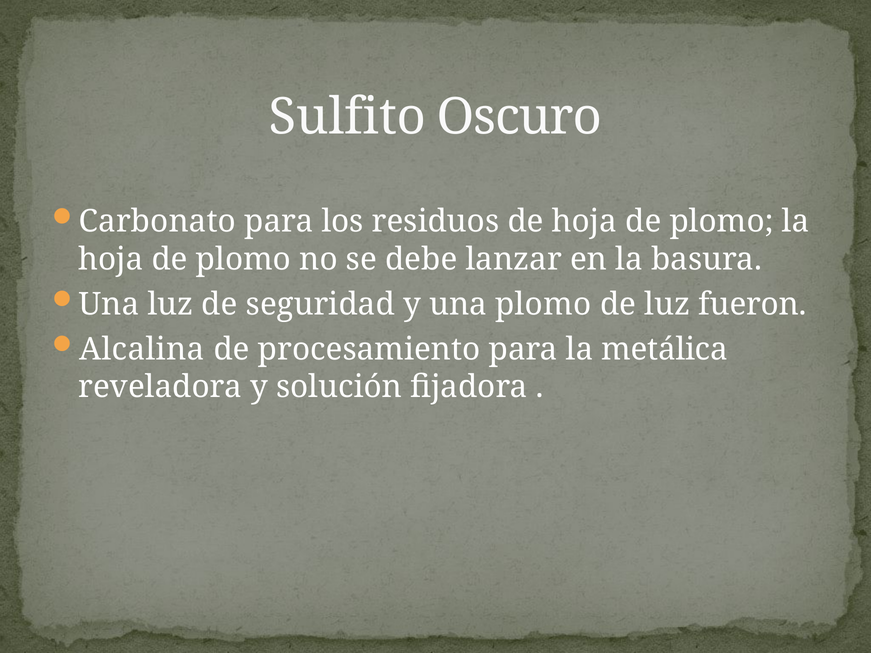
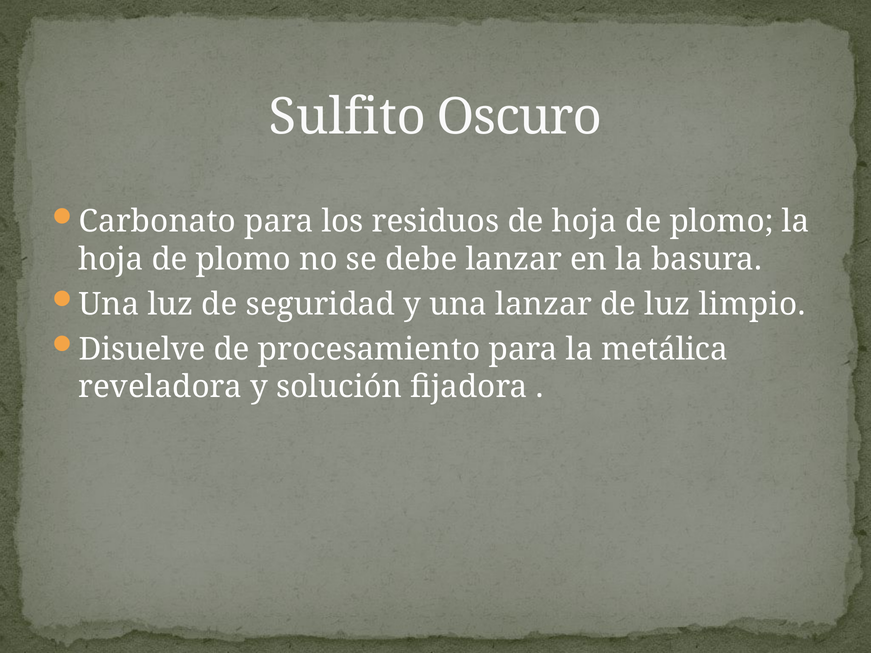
una plomo: plomo -> lanzar
fueron: fueron -> limpio
Alcalina: Alcalina -> Disuelve
